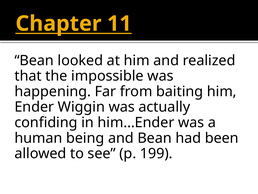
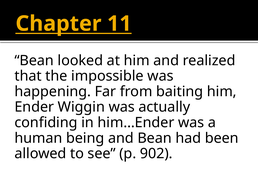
199: 199 -> 902
